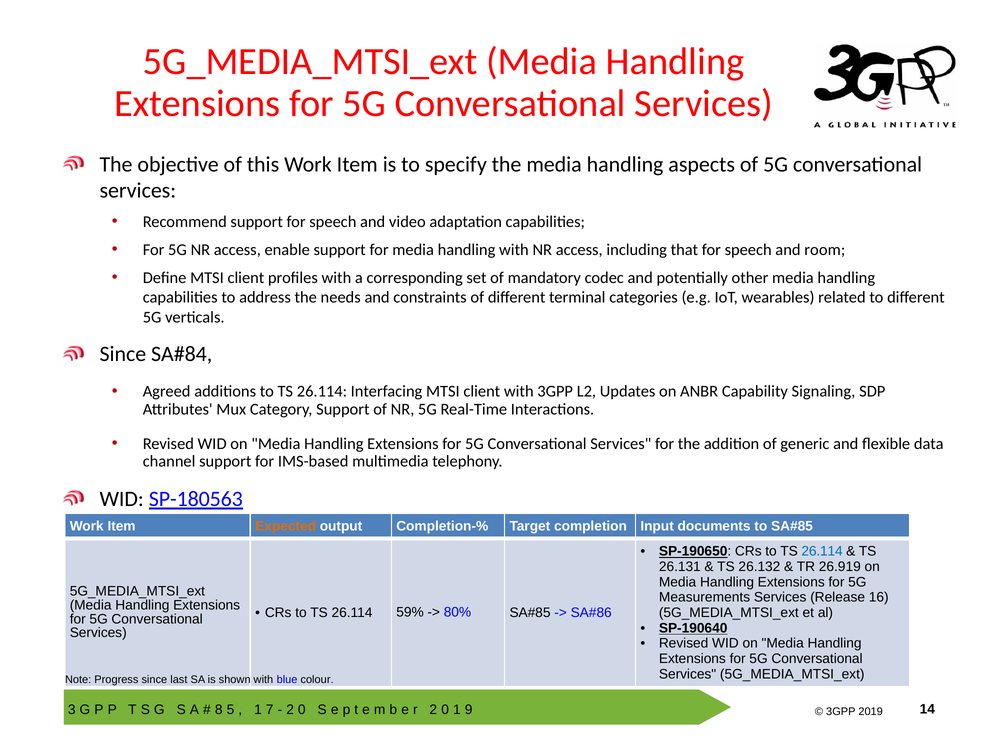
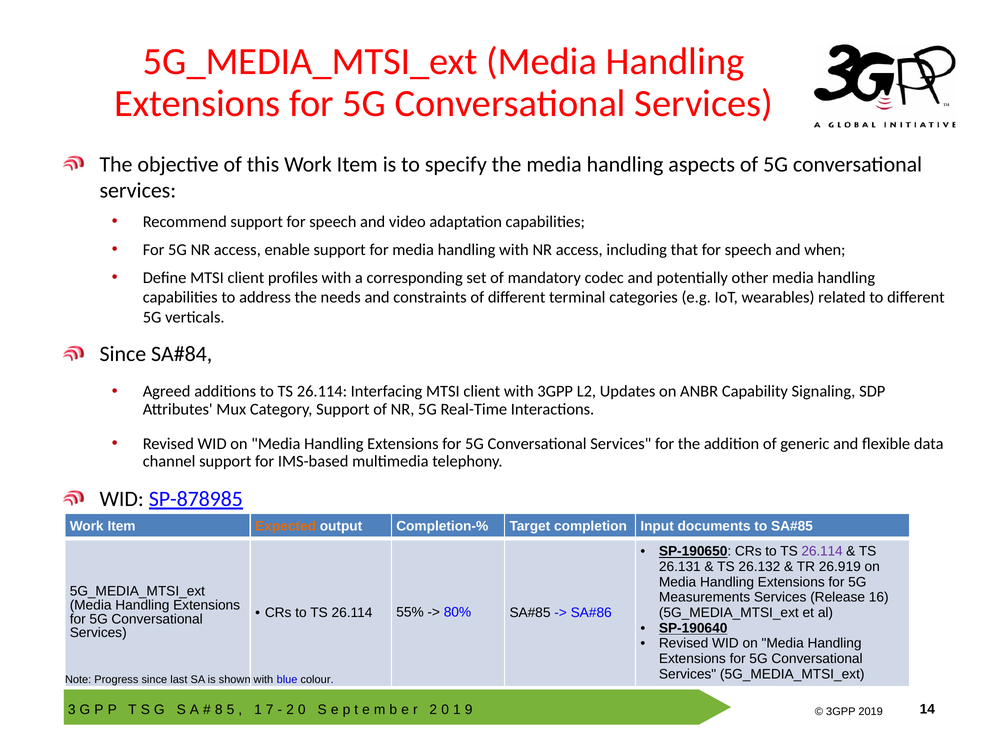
room: room -> when
SP-180563: SP-180563 -> SP-878985
26.114 at (822, 551) colour: blue -> purple
59%: 59% -> 55%
